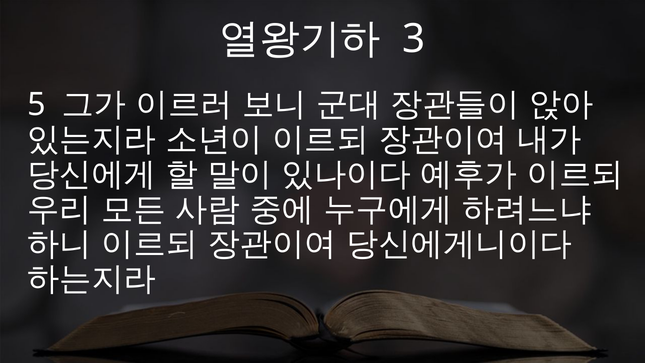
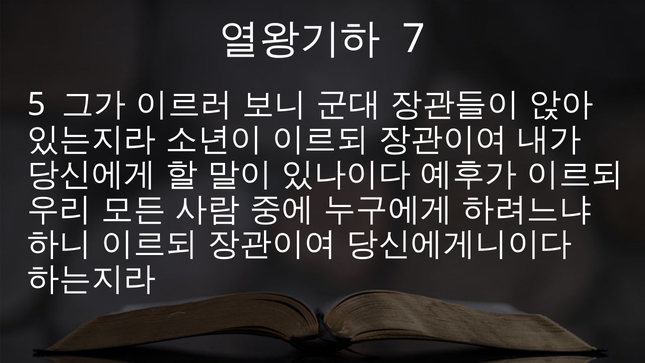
3: 3 -> 7
